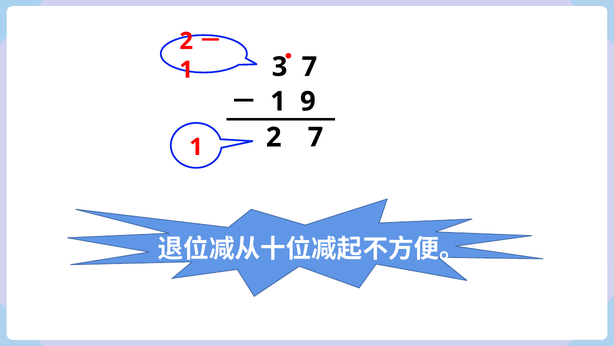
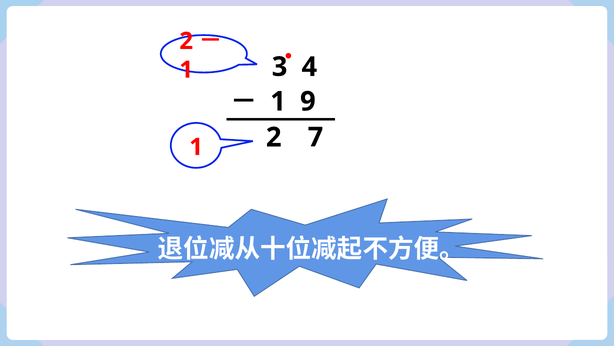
3 7: 7 -> 4
